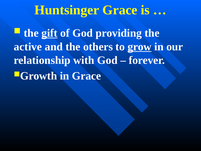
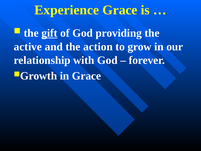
Huntsinger: Huntsinger -> Experience
others: others -> action
grow underline: present -> none
